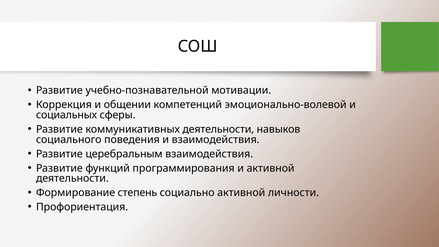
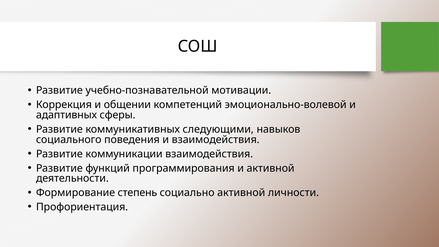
социальных: социальных -> адаптивных
коммуникативных деятельности: деятельности -> следующими
церебральным: церебральным -> коммуникации
